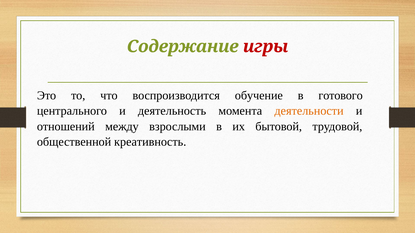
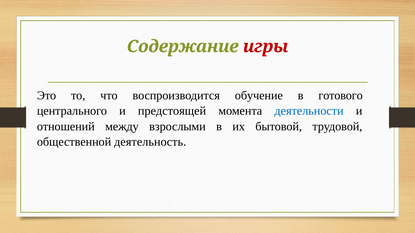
деятельность: деятельность -> предстоящей
деятельности colour: orange -> blue
креативность: креативность -> деятельность
